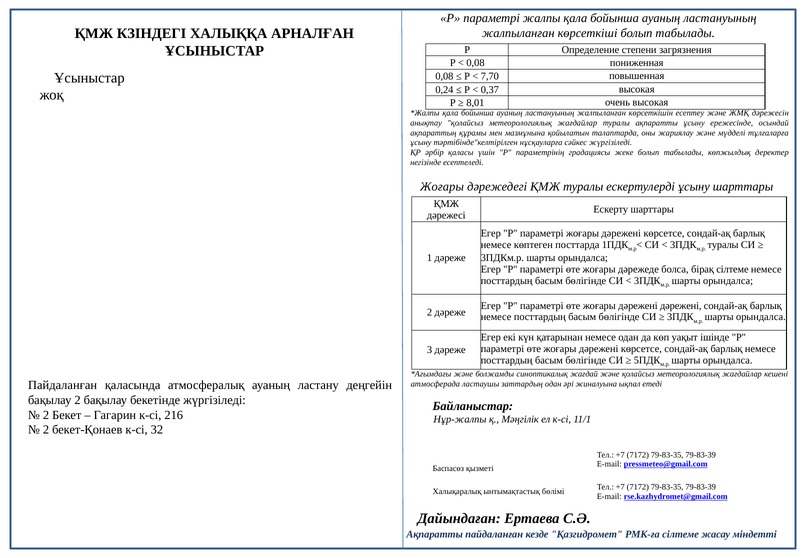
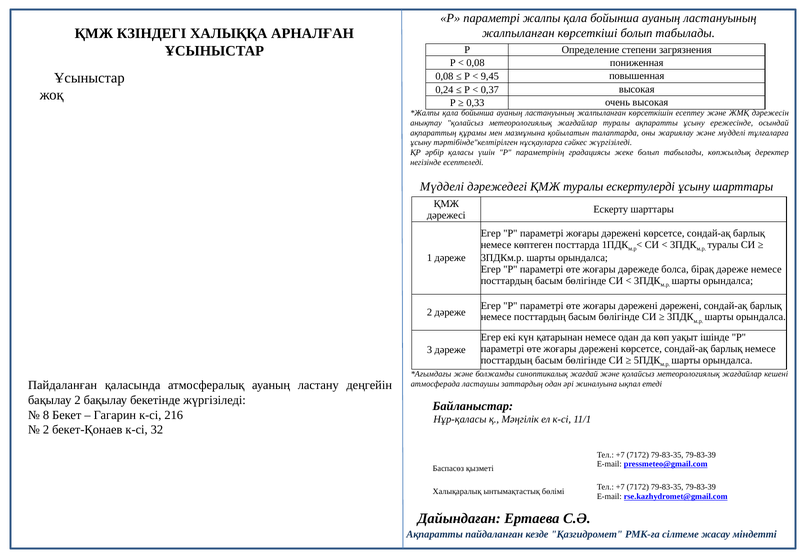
7,70: 7,70 -> 9,45
8,01: 8,01 -> 0,33
Жоғары at (442, 187): Жоғары -> Мүдделі
бірақ сілтеме: сілтеме -> дәреже
2 at (46, 415): 2 -> 8
Нұр-жалпы: Нұр-жалпы -> Нұр-қаласы
